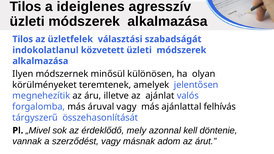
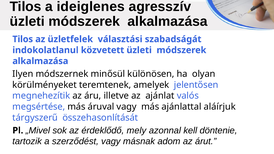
forgalomba: forgalomba -> megsértése
felhívás: felhívás -> aláírjuk
vannak: vannak -> tartozik
